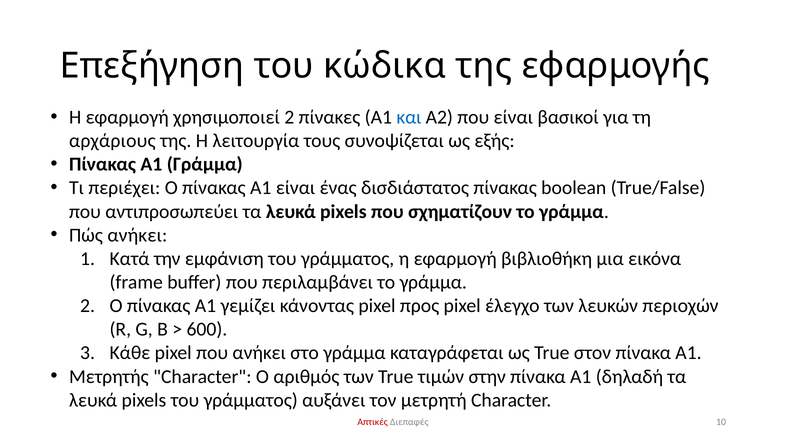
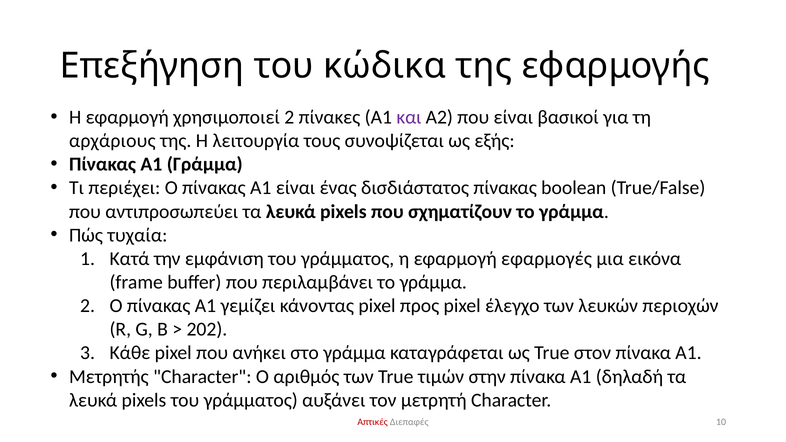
και colour: blue -> purple
Πώς ανήκει: ανήκει -> τυχαία
βιβλιοθήκη: βιβλιοθήκη -> εφαρμογές
600: 600 -> 202
